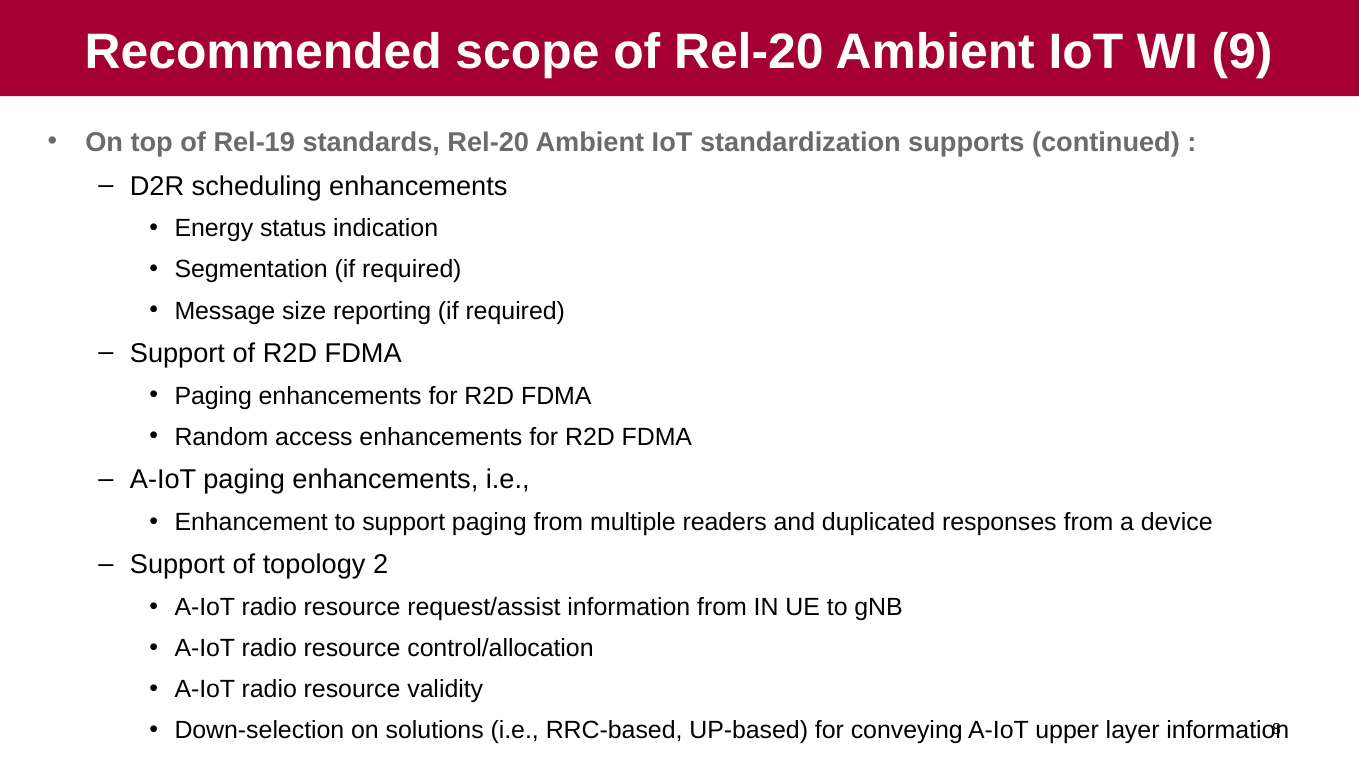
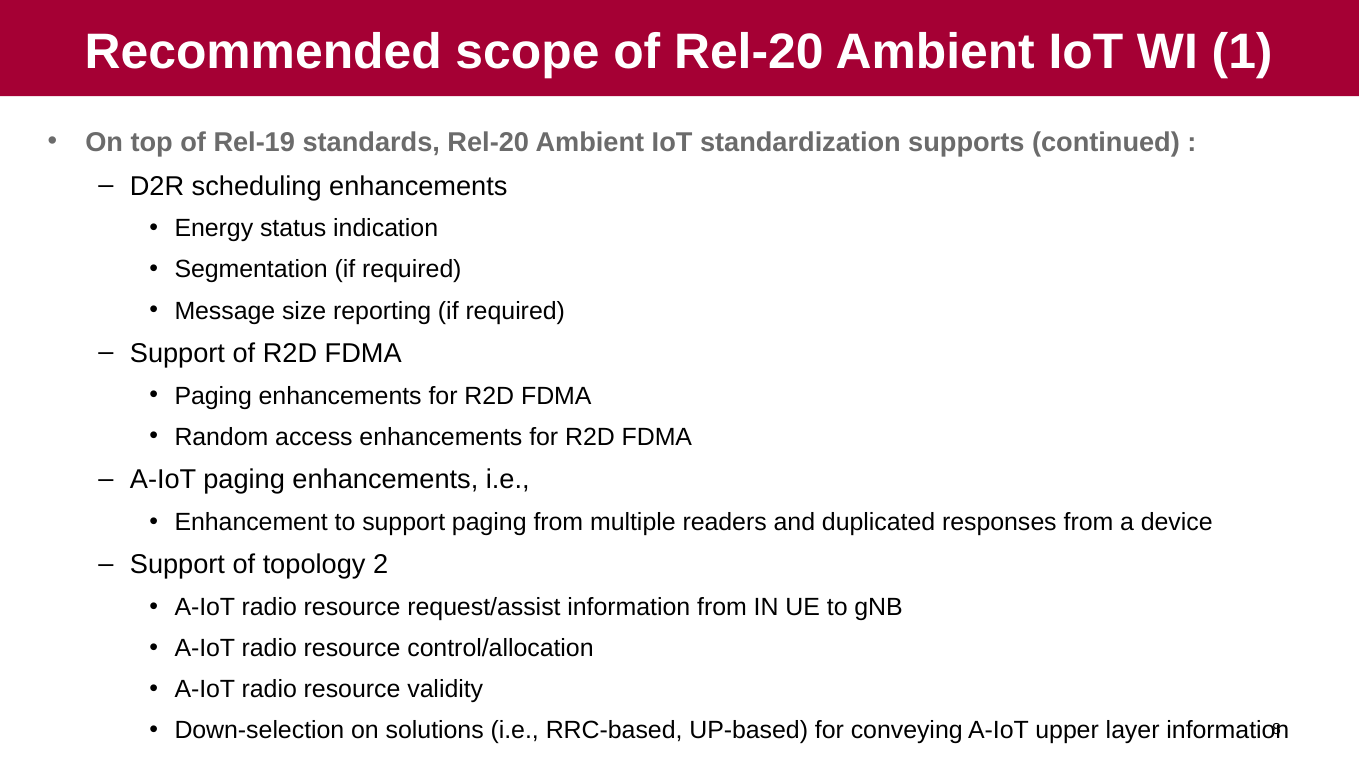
9: 9 -> 1
